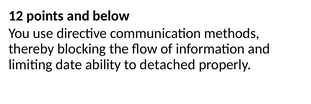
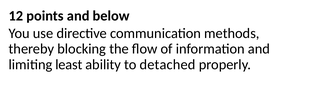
date: date -> least
